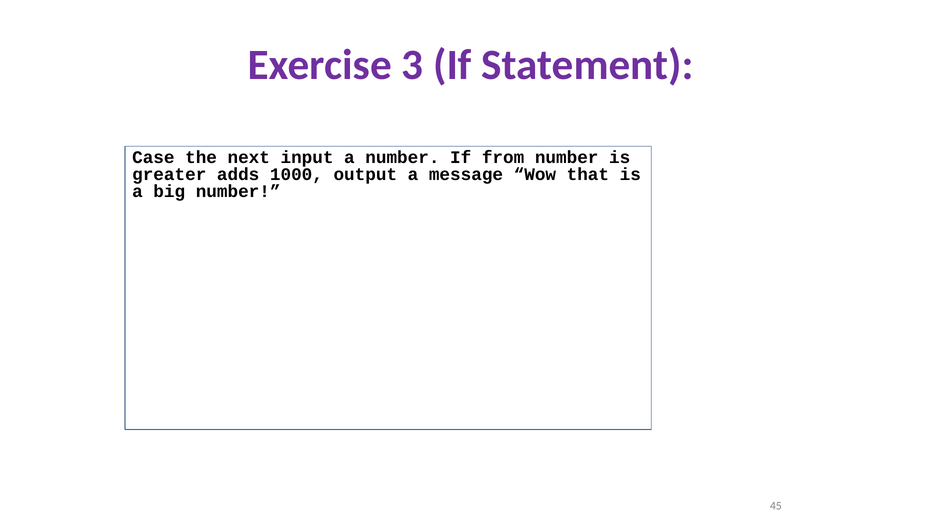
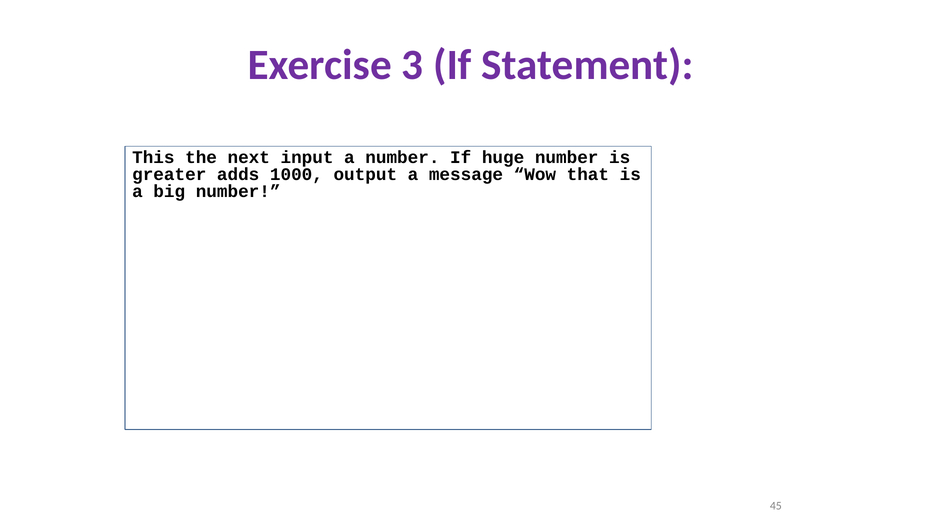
Case: Case -> This
from: from -> huge
